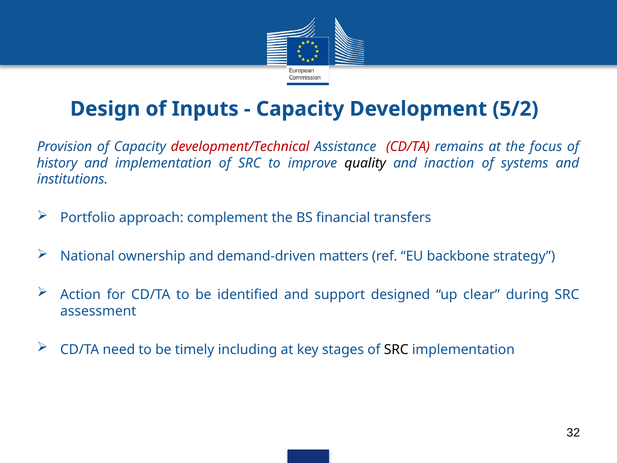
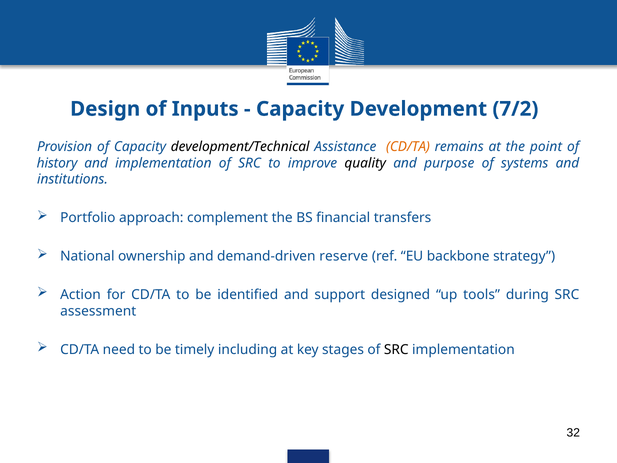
5/2: 5/2 -> 7/2
development/Technical colour: red -> black
CD/TA at (408, 146) colour: red -> orange
focus: focus -> point
inaction: inaction -> purpose
matters: matters -> reserve
clear: clear -> tools
